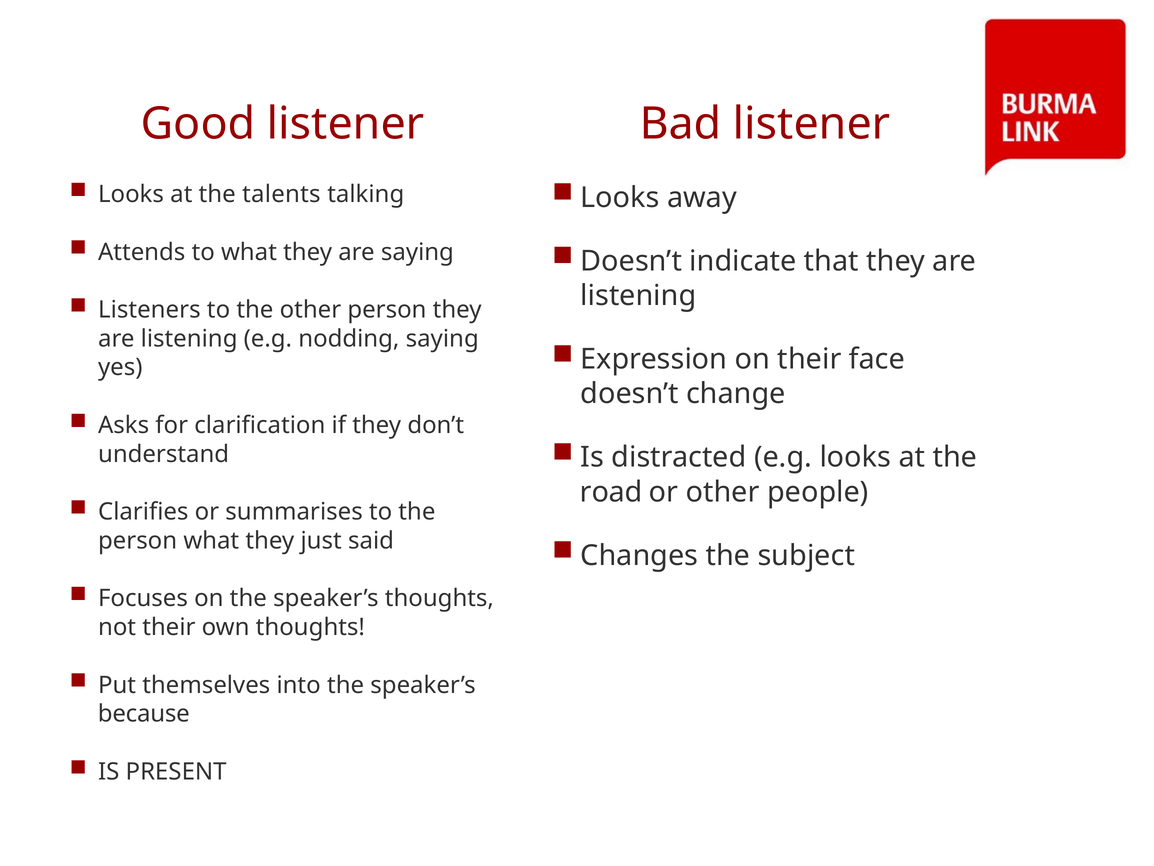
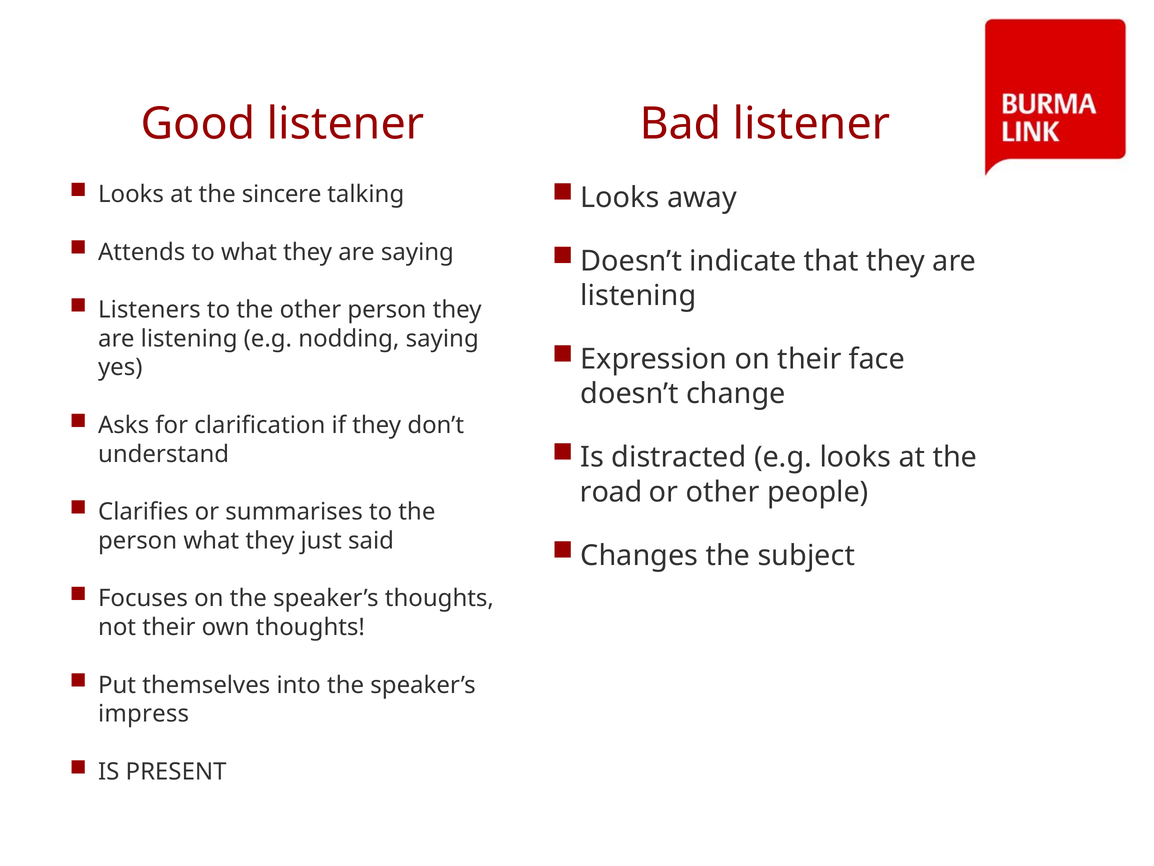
talents: talents -> sincere
because: because -> impress
